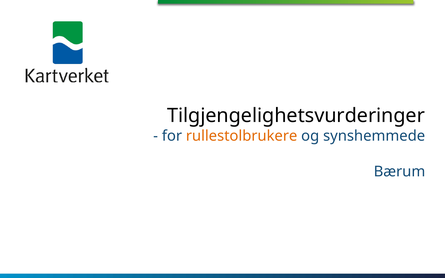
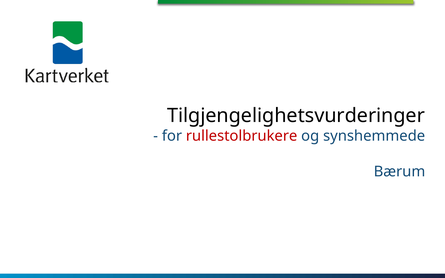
rullestolbrukere colour: orange -> red
